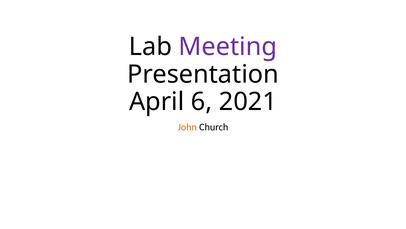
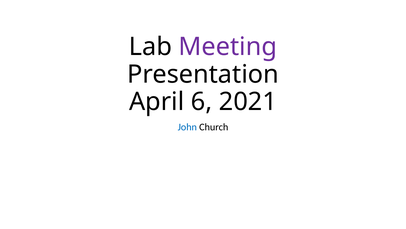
John colour: orange -> blue
